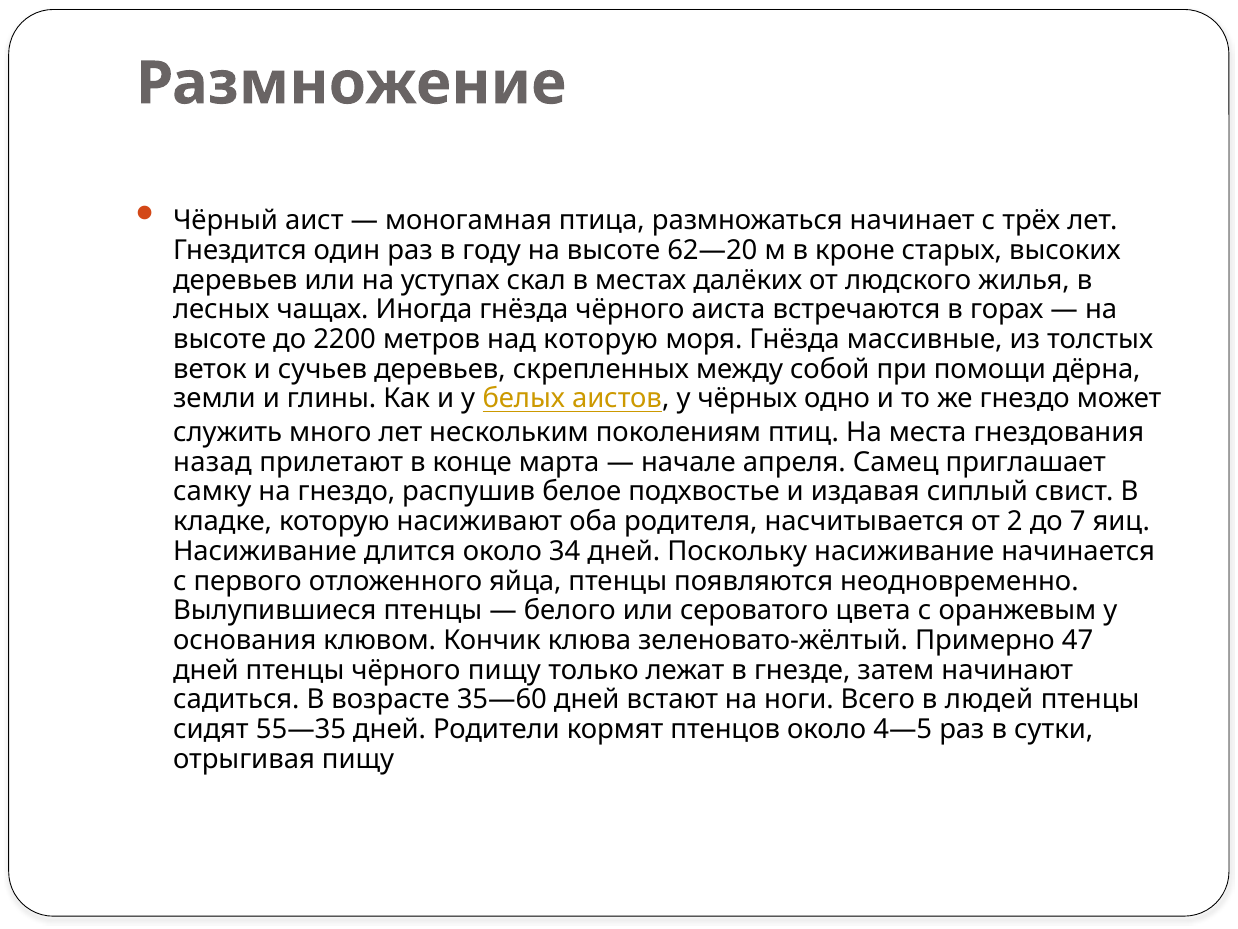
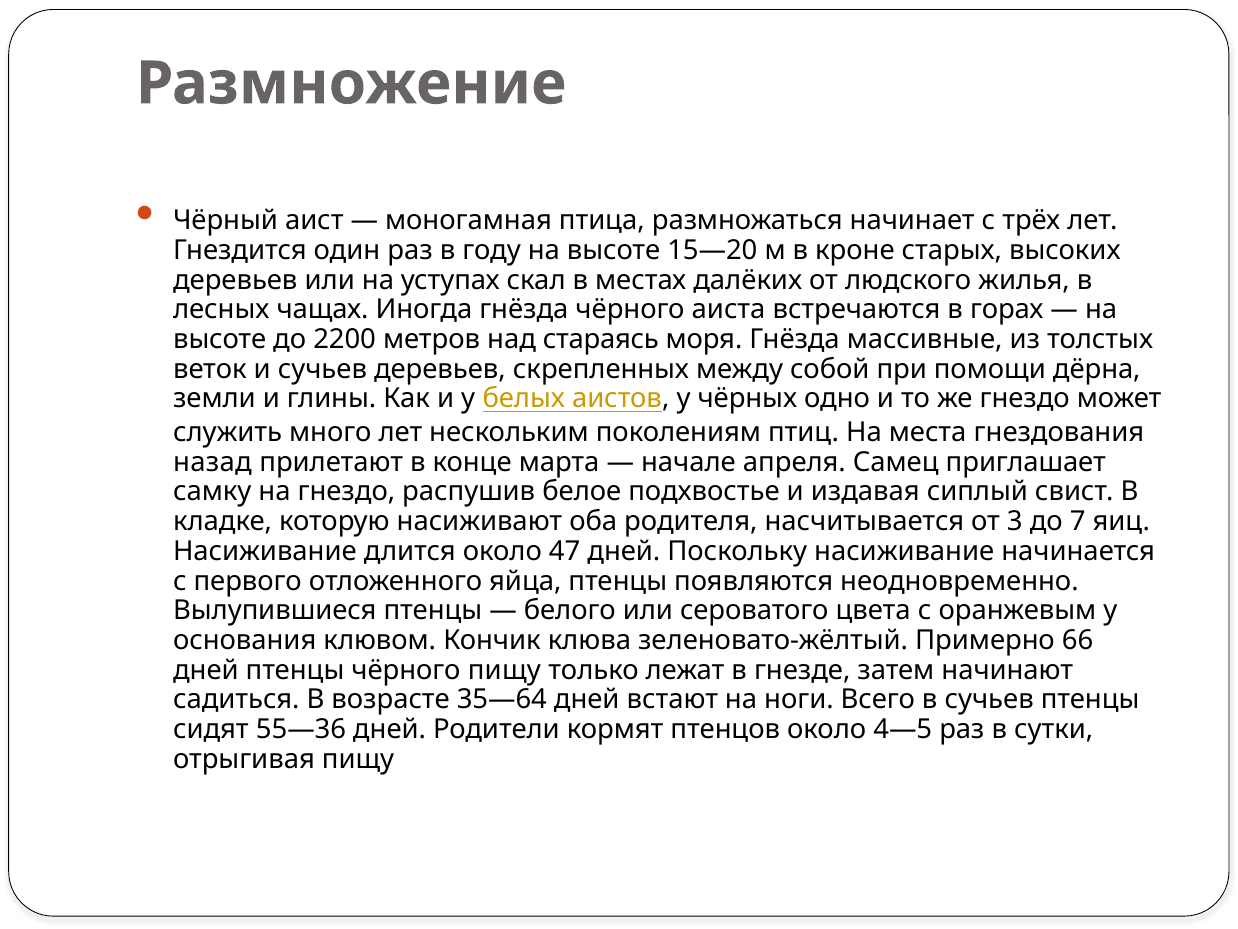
62—20: 62—20 -> 15—20
над которую: которую -> стараясь
2: 2 -> 3
34: 34 -> 47
47: 47 -> 66
35—60: 35—60 -> 35—64
в людей: людей -> сучьев
55—35: 55—35 -> 55—36
